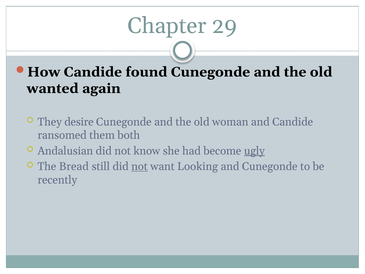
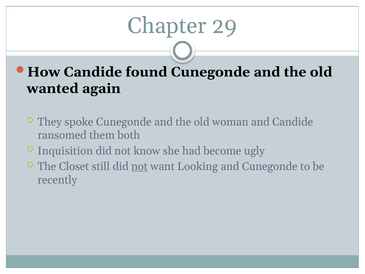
desire: desire -> spoke
Andalusian: Andalusian -> Inquisition
ugly underline: present -> none
Bread: Bread -> Closet
